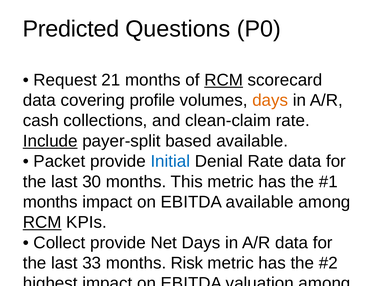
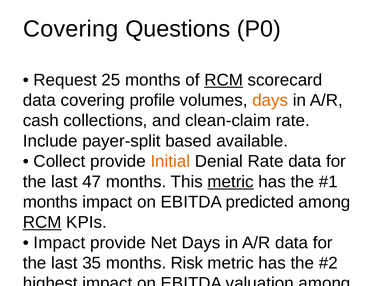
Predicted at (71, 29): Predicted -> Covering
21: 21 -> 25
Include underline: present -> none
Packet at (59, 162): Packet -> Collect
Initial colour: blue -> orange
30: 30 -> 47
metric at (231, 182) underline: none -> present
EBITDA available: available -> predicted
Collect at (59, 243): Collect -> Impact
33: 33 -> 35
